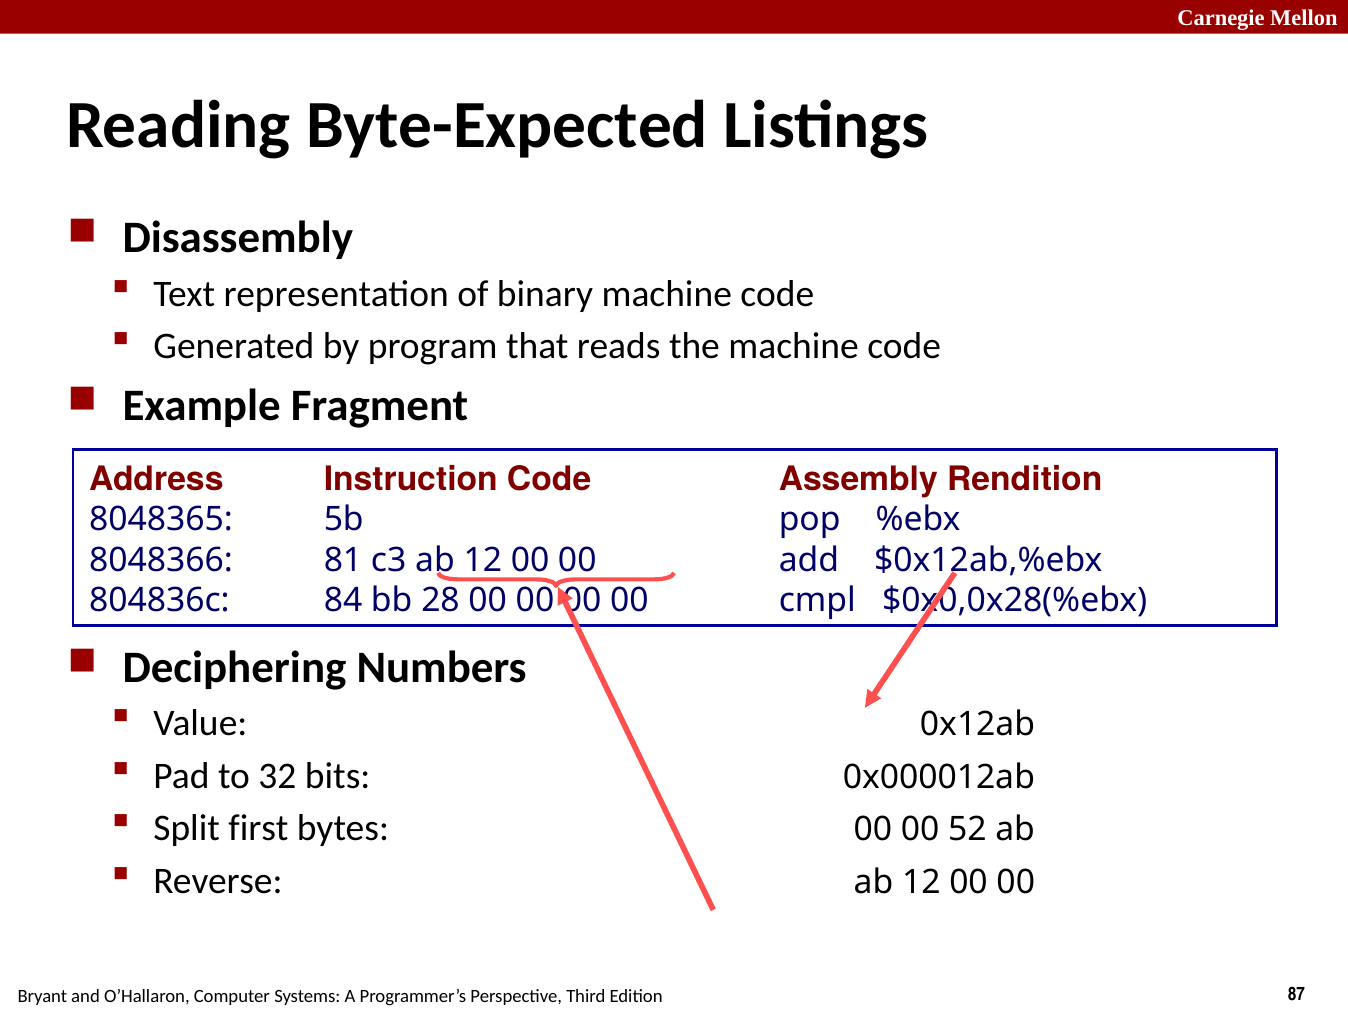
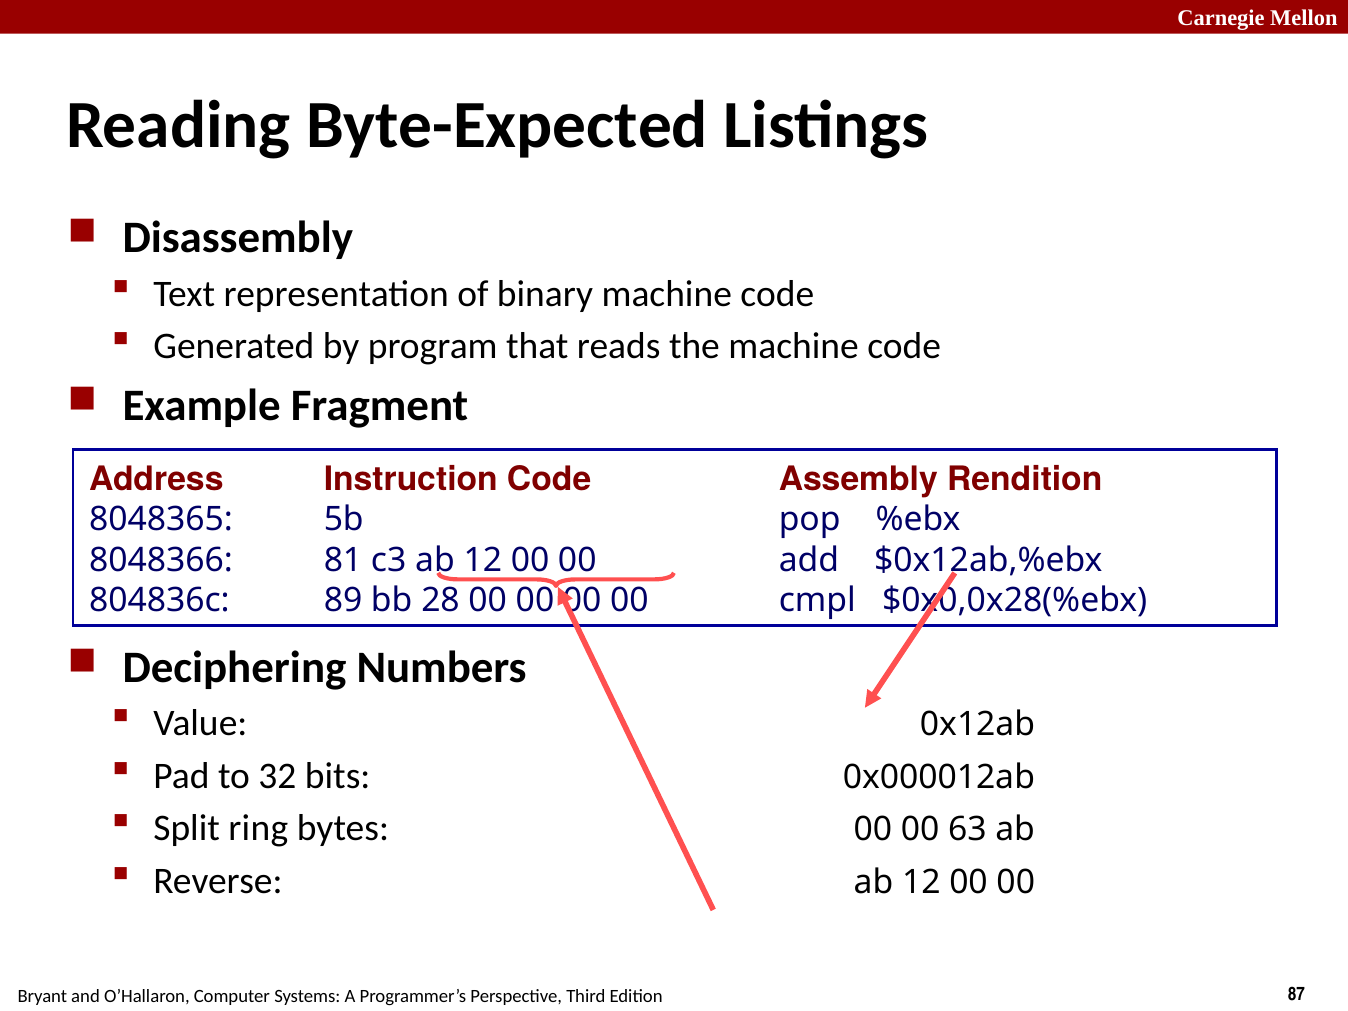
84: 84 -> 89
first: first -> ring
52: 52 -> 63
